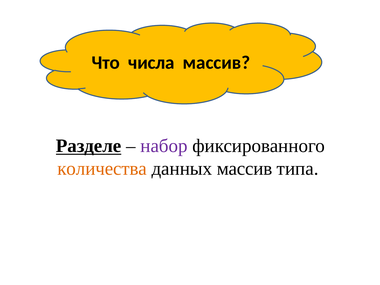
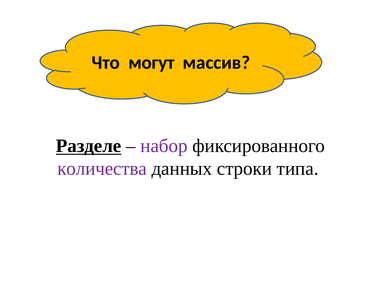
числа: числа -> могут
количества colour: orange -> purple
данных массив: массив -> строки
